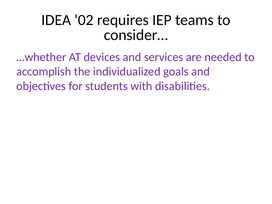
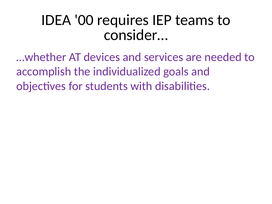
02: 02 -> 00
